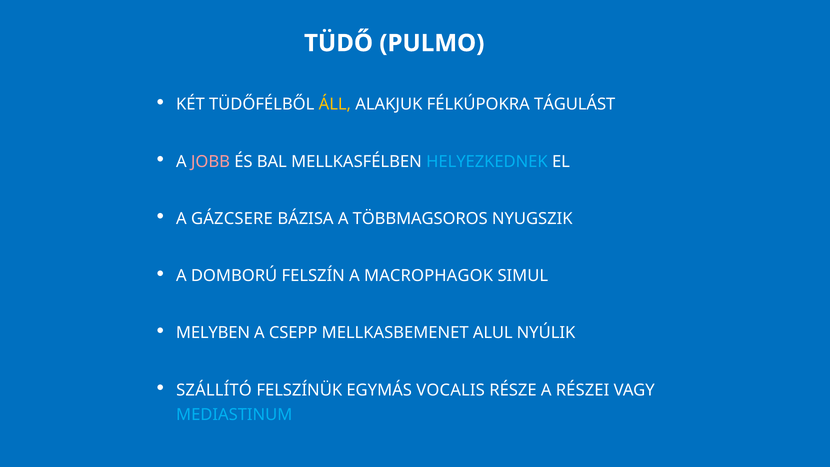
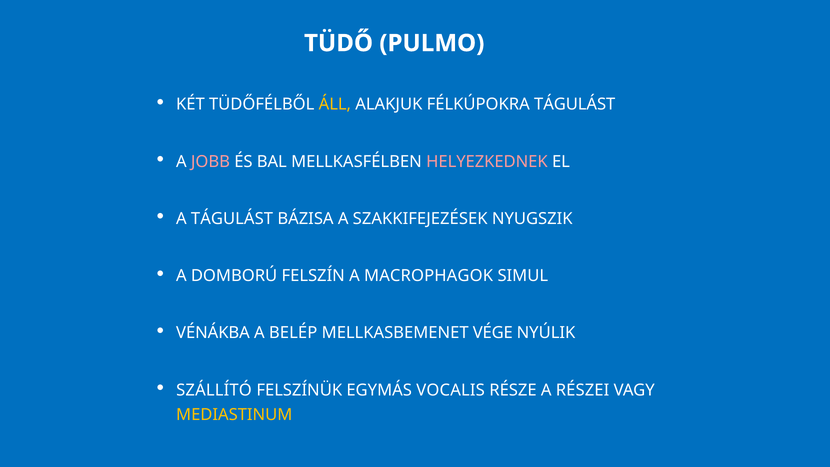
HELYEZKEDNEK colour: light blue -> pink
A GÁZCSERE: GÁZCSERE -> TÁGULÁST
TÖBBMAGSOROS: TÖBBMAGSOROS -> SZAKKIFEJEZÉSEK
MELYBEN: MELYBEN -> VÉNÁKBA
CSEPP: CSEPP -> BELÉP
ALUL: ALUL -> VÉGE
MEDIASTINUM colour: light blue -> yellow
